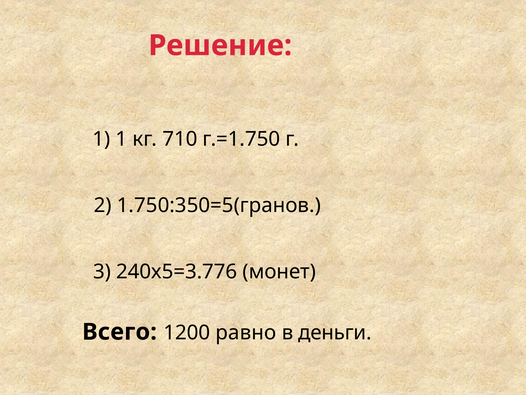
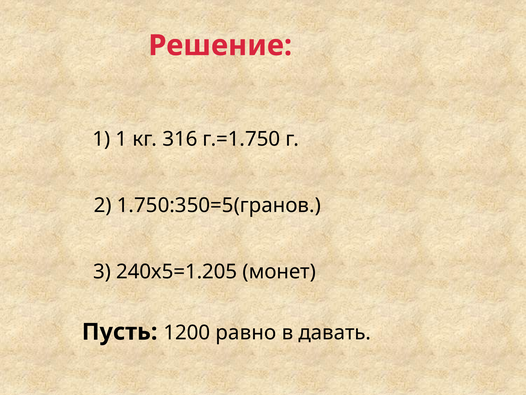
710: 710 -> 316
240х5=3.776: 240х5=3.776 -> 240х5=1.205
Всего: Всего -> Пусть
деньги: деньги -> давать
